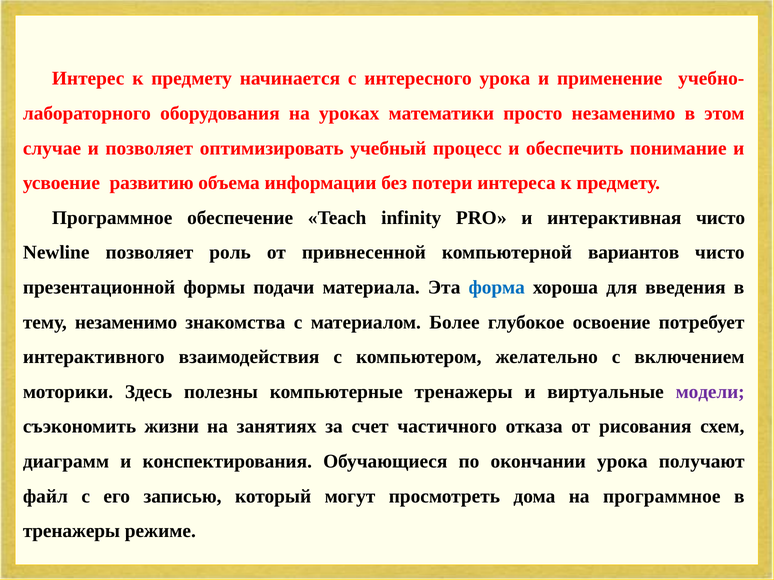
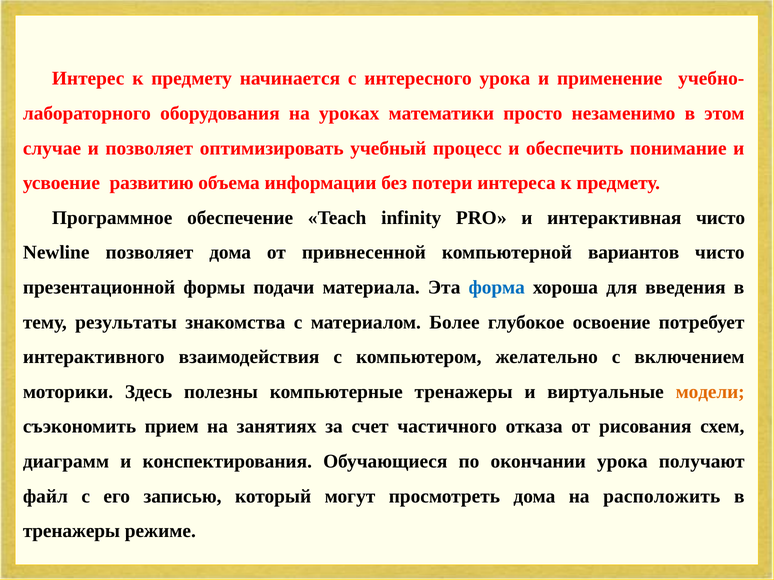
позволяет роль: роль -> дома
тему незаменимо: незаменимо -> результаты
модели colour: purple -> orange
жизни: жизни -> прием
на программное: программное -> расположить
